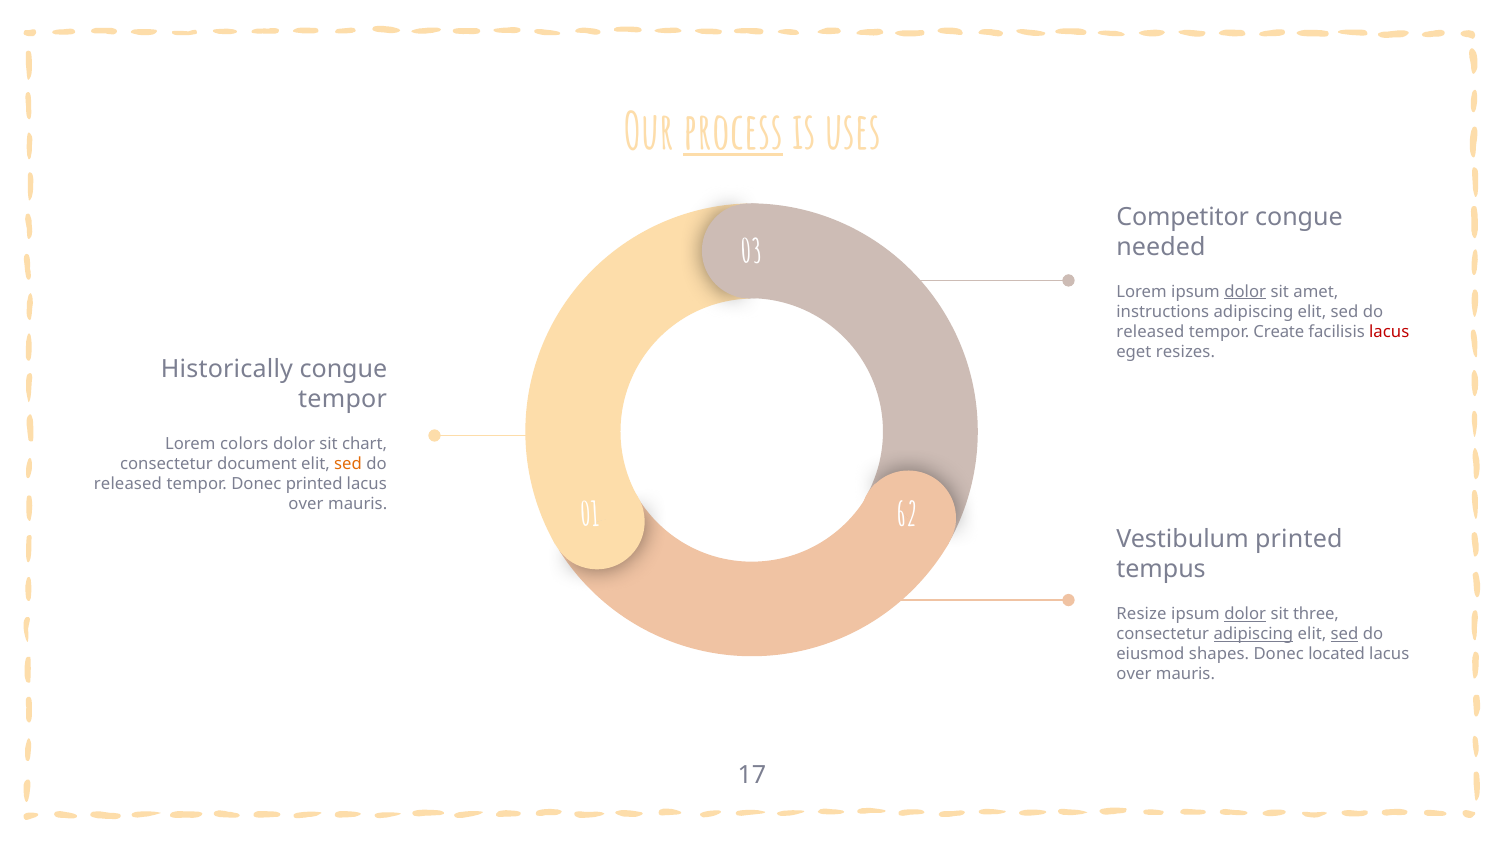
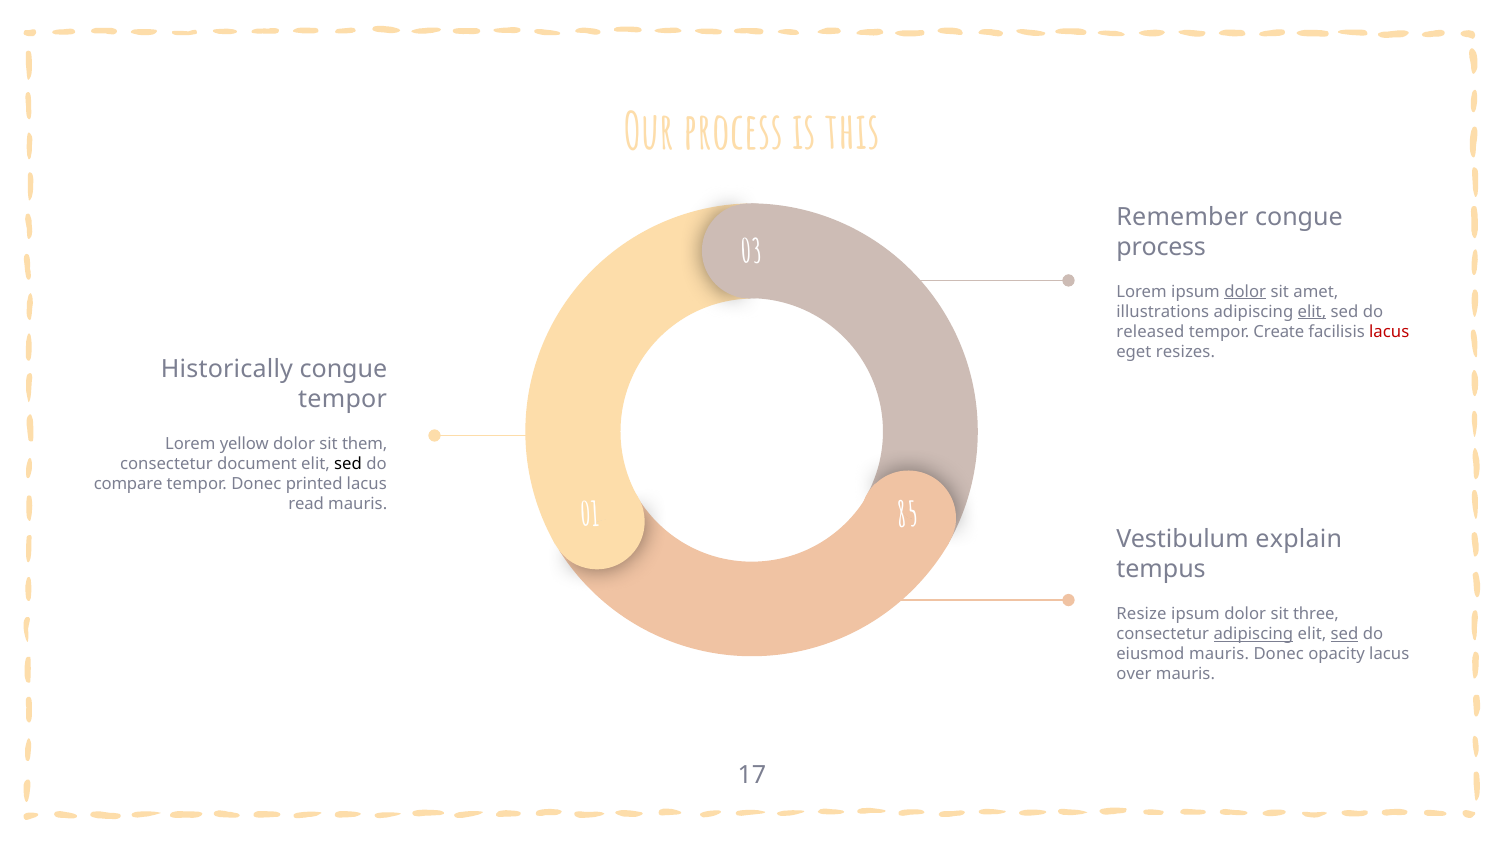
process at (733, 133) underline: present -> none
uses: uses -> this
Competitor: Competitor -> Remember
needed at (1161, 247): needed -> process
instructions: instructions -> illustrations
elit at (1312, 312) underline: none -> present
colors: colors -> yellow
chart: chart -> them
sed at (348, 464) colour: orange -> black
released at (128, 484): released -> compare
over at (306, 504): over -> read
62: 62 -> 85
Vestibulum printed: printed -> explain
dolor at (1245, 614) underline: present -> none
eiusmod shapes: shapes -> mauris
located: located -> opacity
